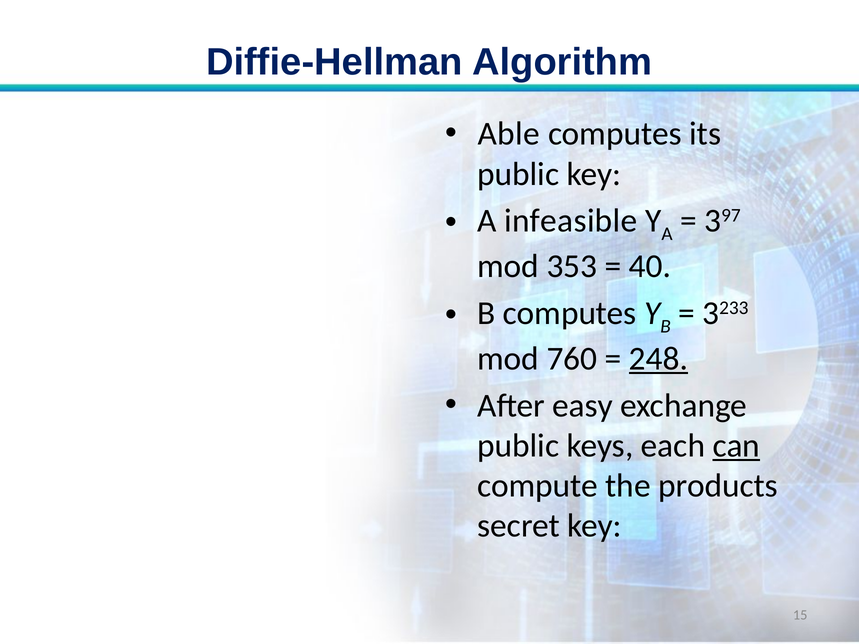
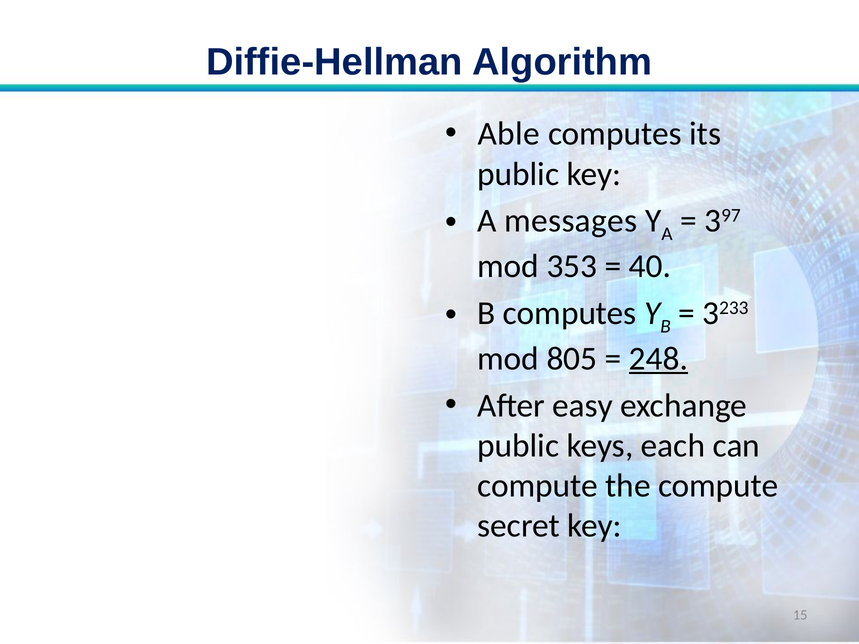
infeasible: infeasible -> messages
760: 760 -> 805
can underline: present -> none
the products: products -> compute
